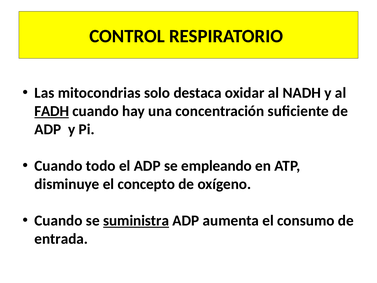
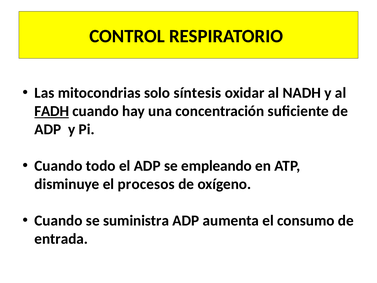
destaca: destaca -> síntesis
concepto: concepto -> procesos
suministra underline: present -> none
